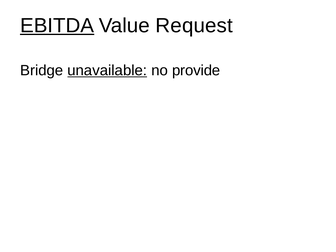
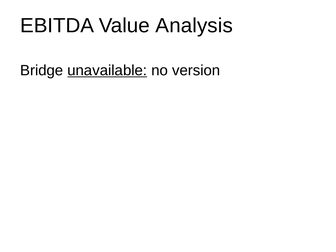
EBITDA underline: present -> none
Request: Request -> Analysis
provide: provide -> version
